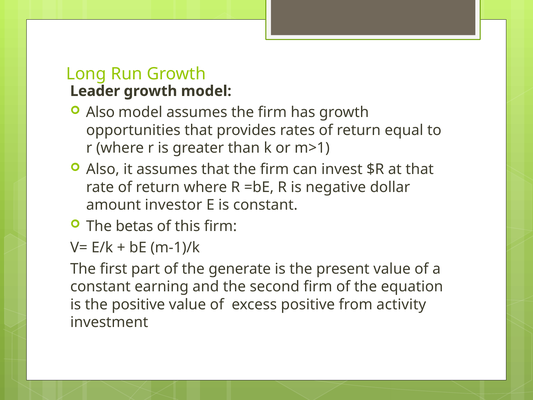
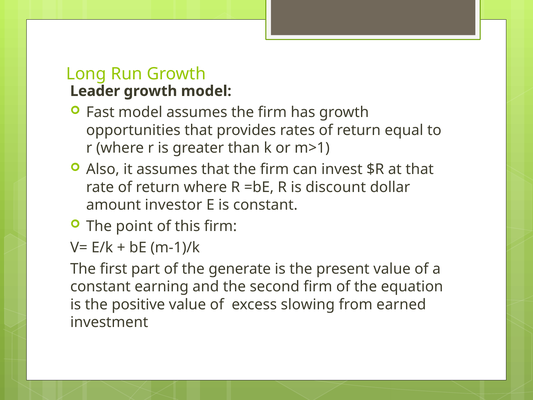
Also at (100, 112): Also -> Fast
negative: negative -> discount
betas: betas -> point
excess positive: positive -> slowing
activity: activity -> earned
